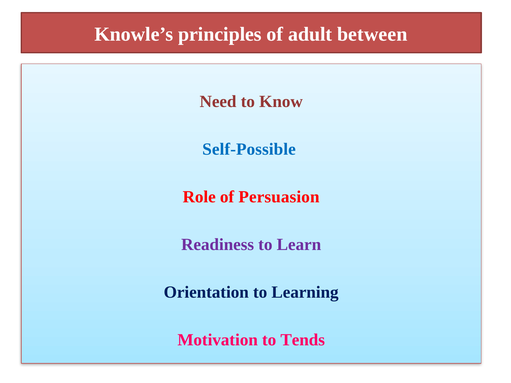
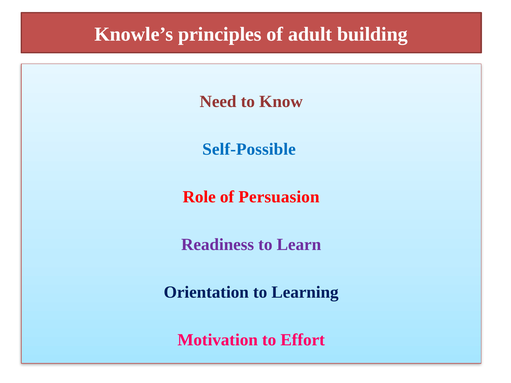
between: between -> building
Tends: Tends -> Effort
